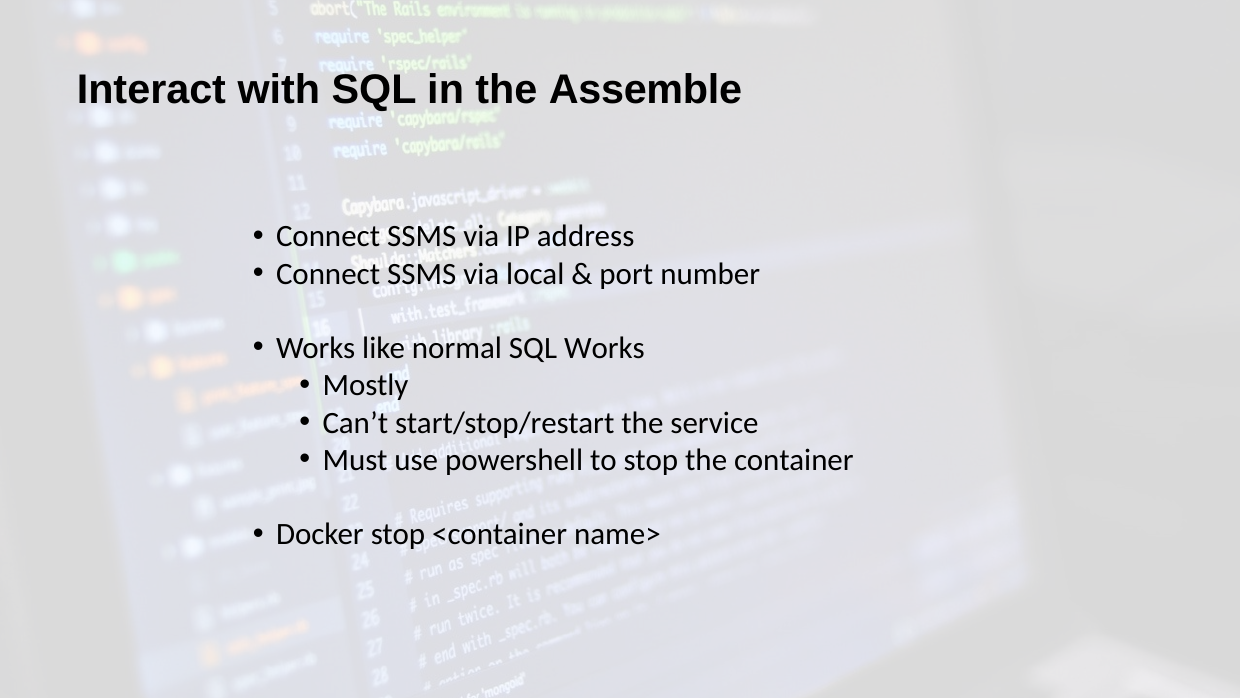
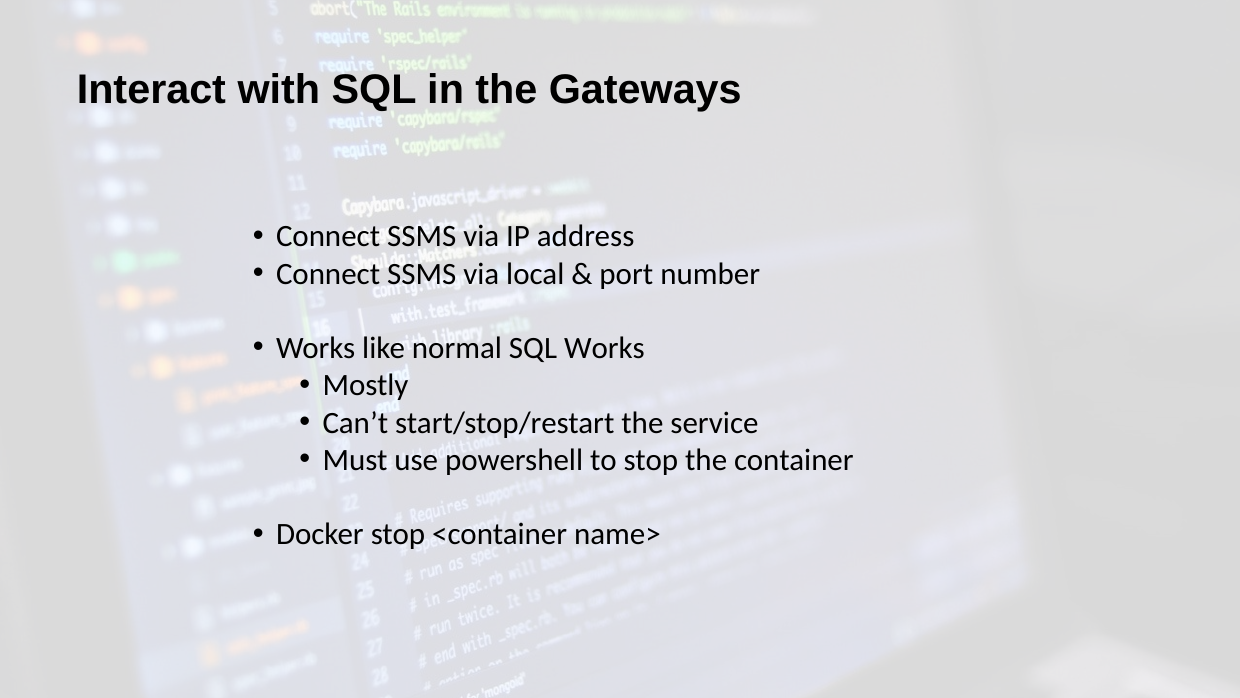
Assemble: Assemble -> Gateways
